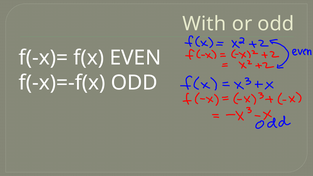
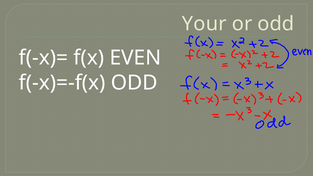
With: With -> Your
